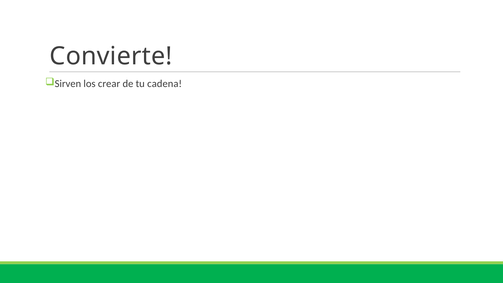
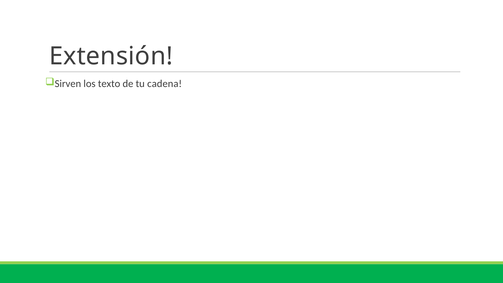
Convierte: Convierte -> Extensión
crear: crear -> texto
